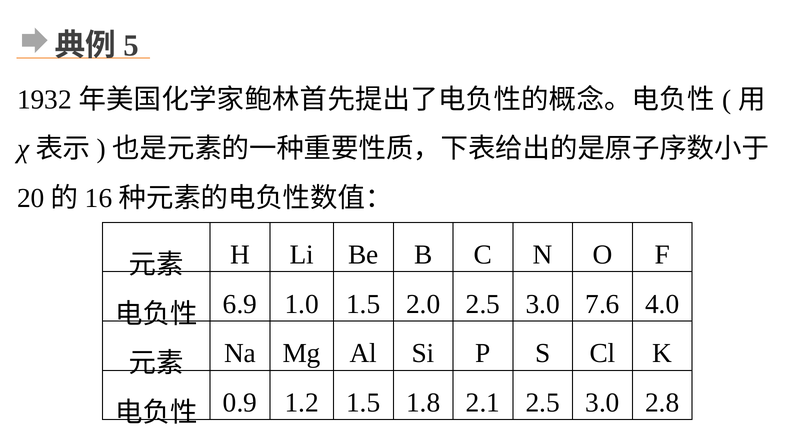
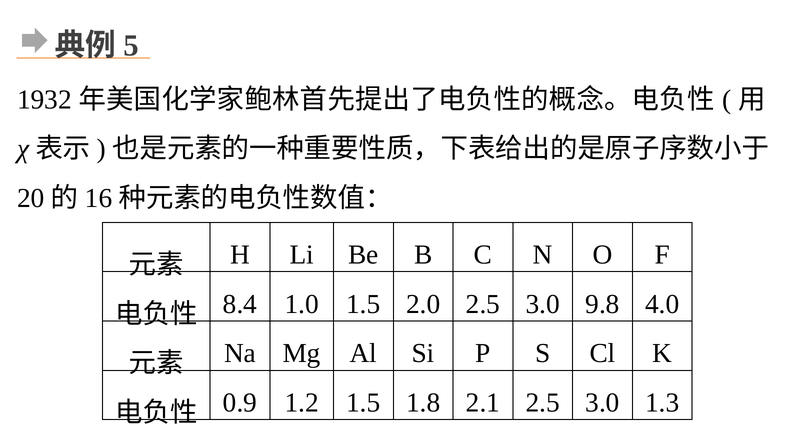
6.9: 6.9 -> 8.4
7.6: 7.6 -> 9.8
2.8: 2.8 -> 1.3
